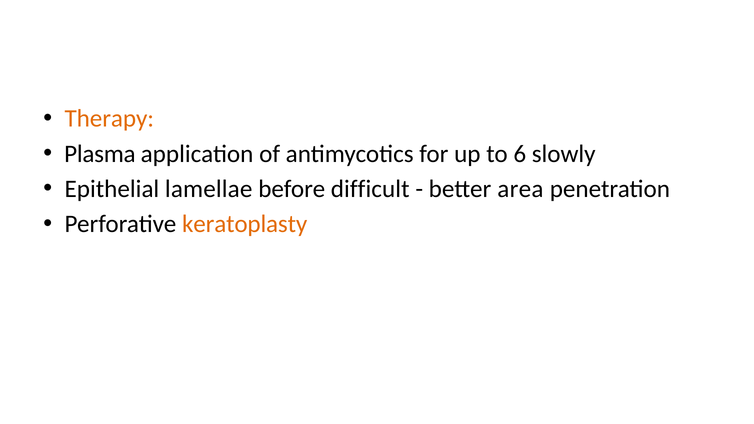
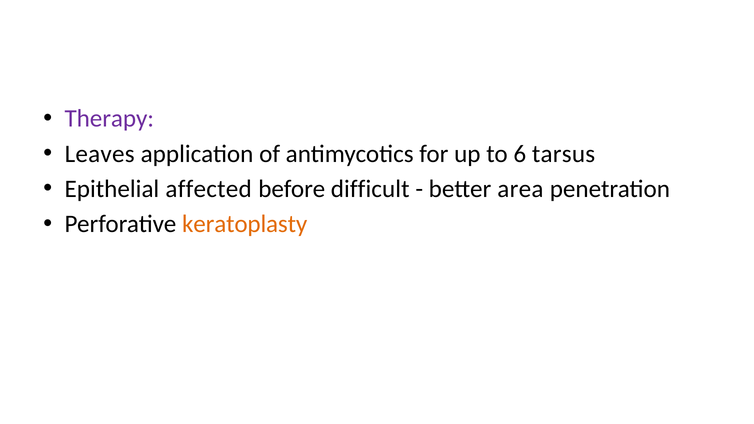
Therapy colour: orange -> purple
Plasma: Plasma -> Leaves
slowly: slowly -> tarsus
lamellae: lamellae -> affected
